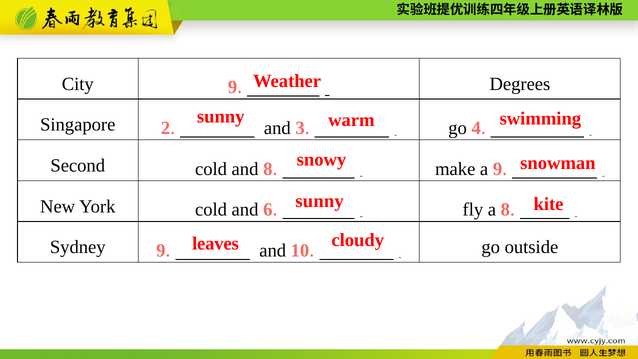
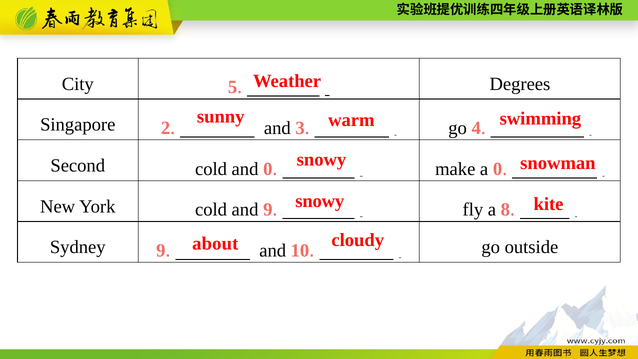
City 9: 9 -> 5
and 8: 8 -> 0
a 9: 9 -> 0
sunny at (320, 201): sunny -> snowy
and 6: 6 -> 9
leaves: leaves -> about
